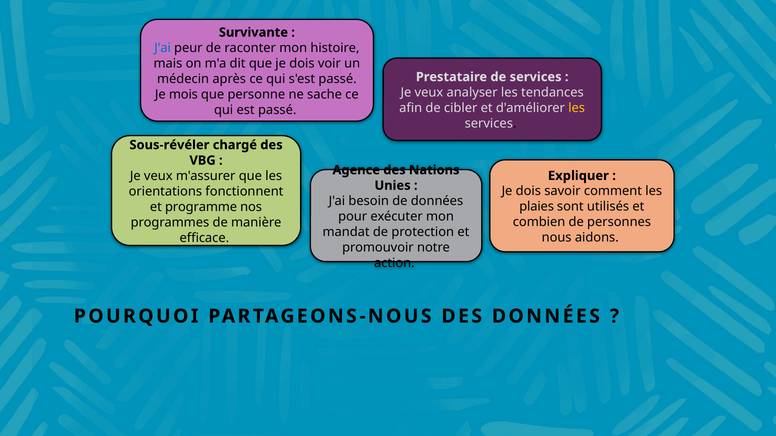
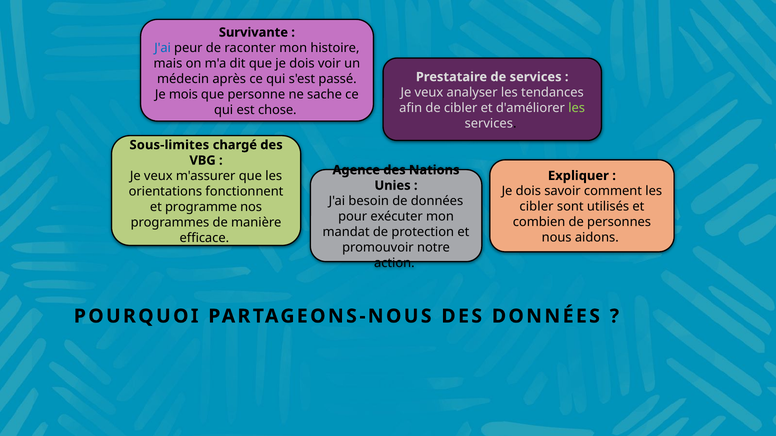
les at (577, 108) colour: yellow -> light green
est passé: passé -> chose
Sous-révéler: Sous-révéler -> Sous-limites
plaies at (537, 207): plaies -> cibler
